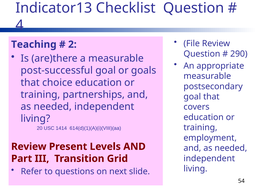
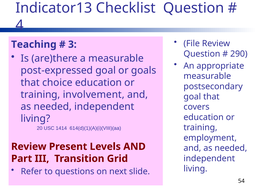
2: 2 -> 3
post-successful: post-successful -> post-expressed
partnerships: partnerships -> involvement
